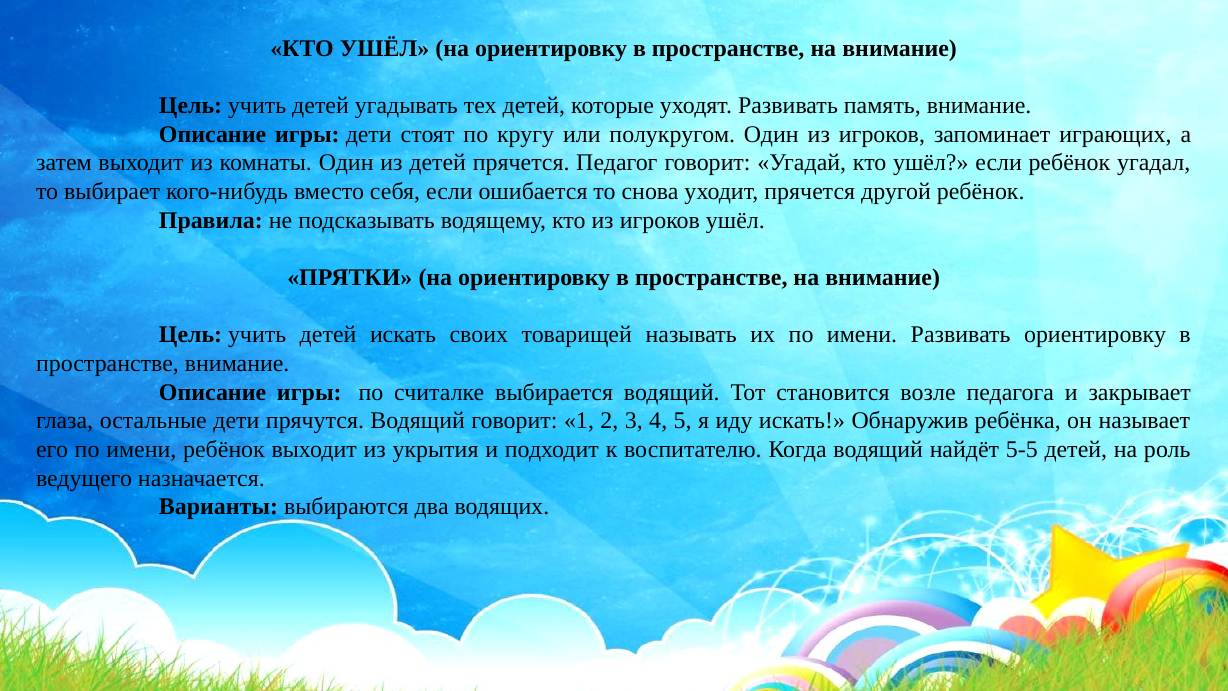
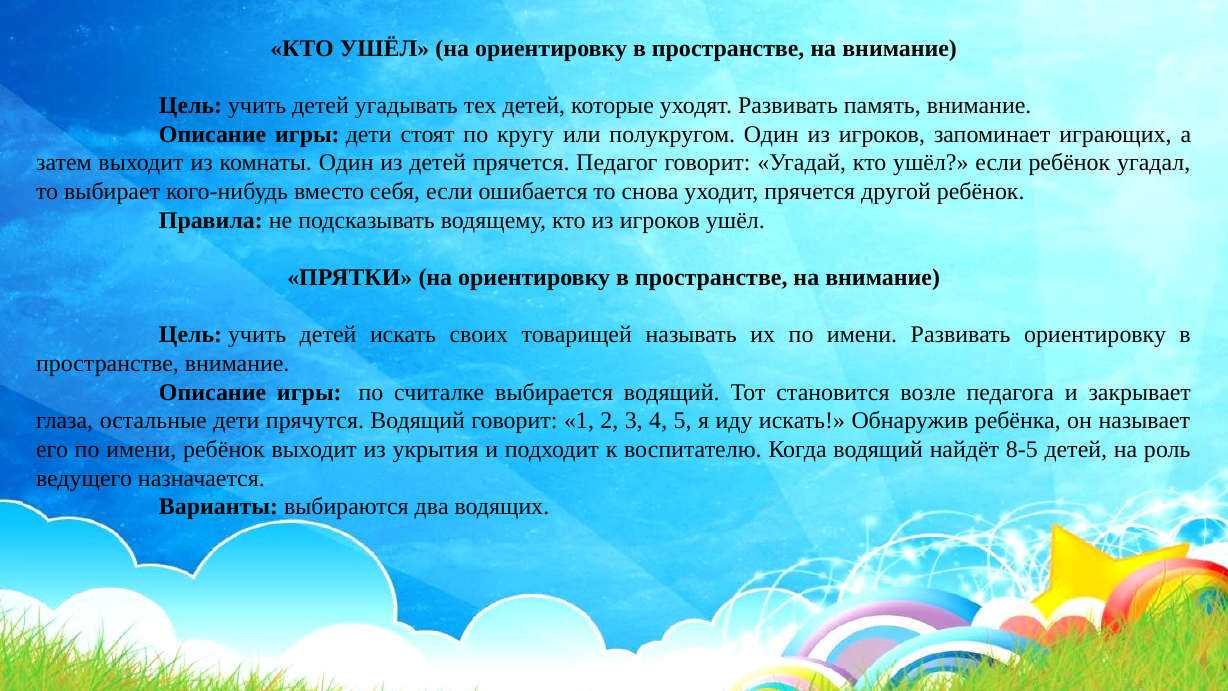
5-5: 5-5 -> 8-5
